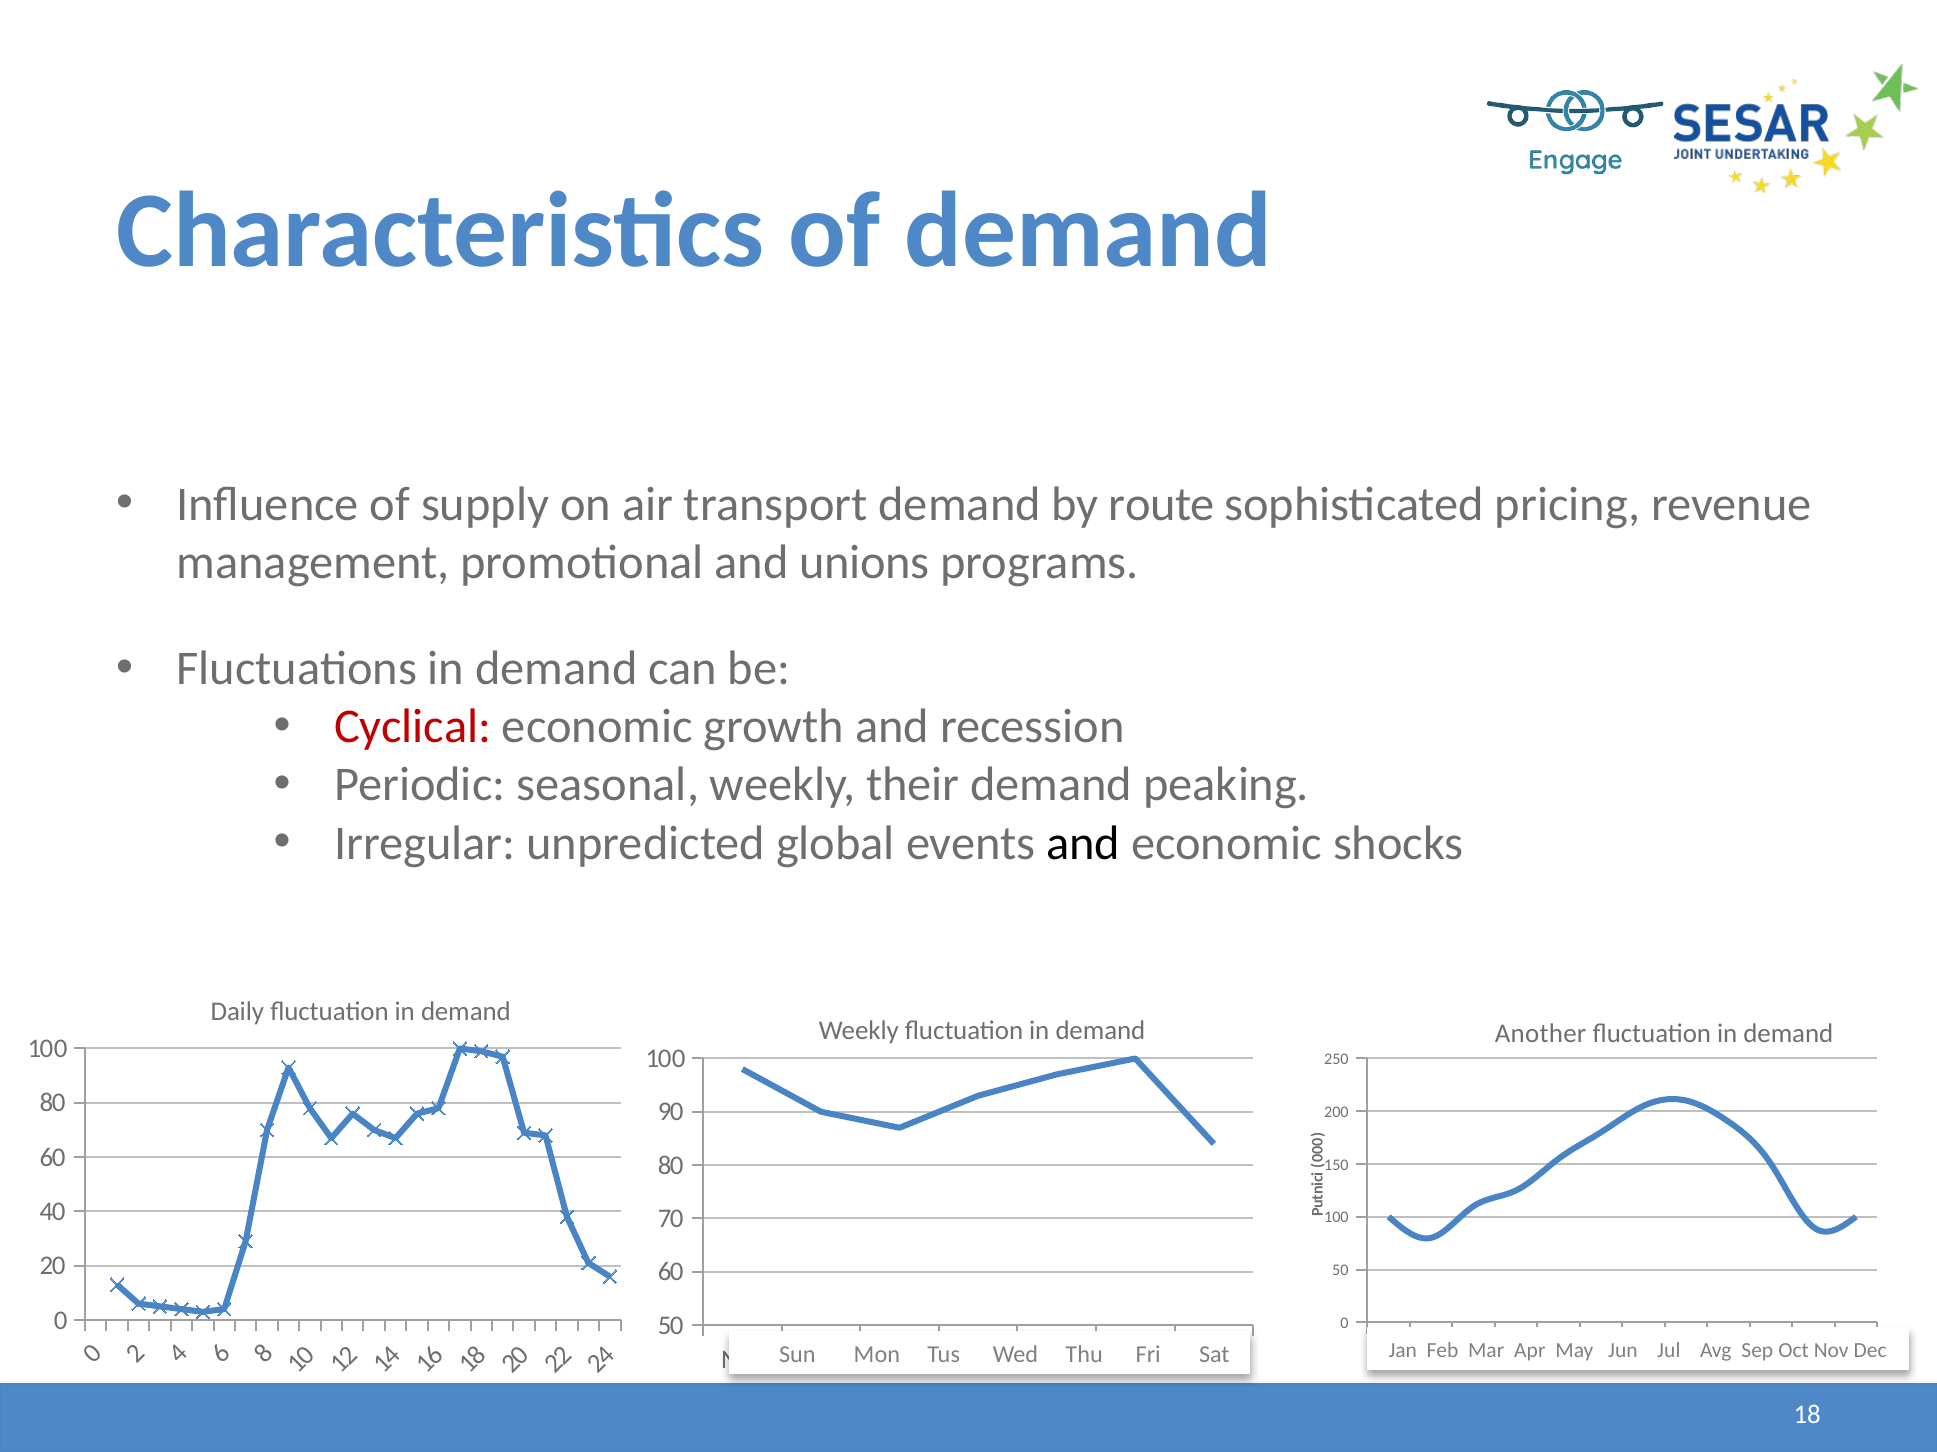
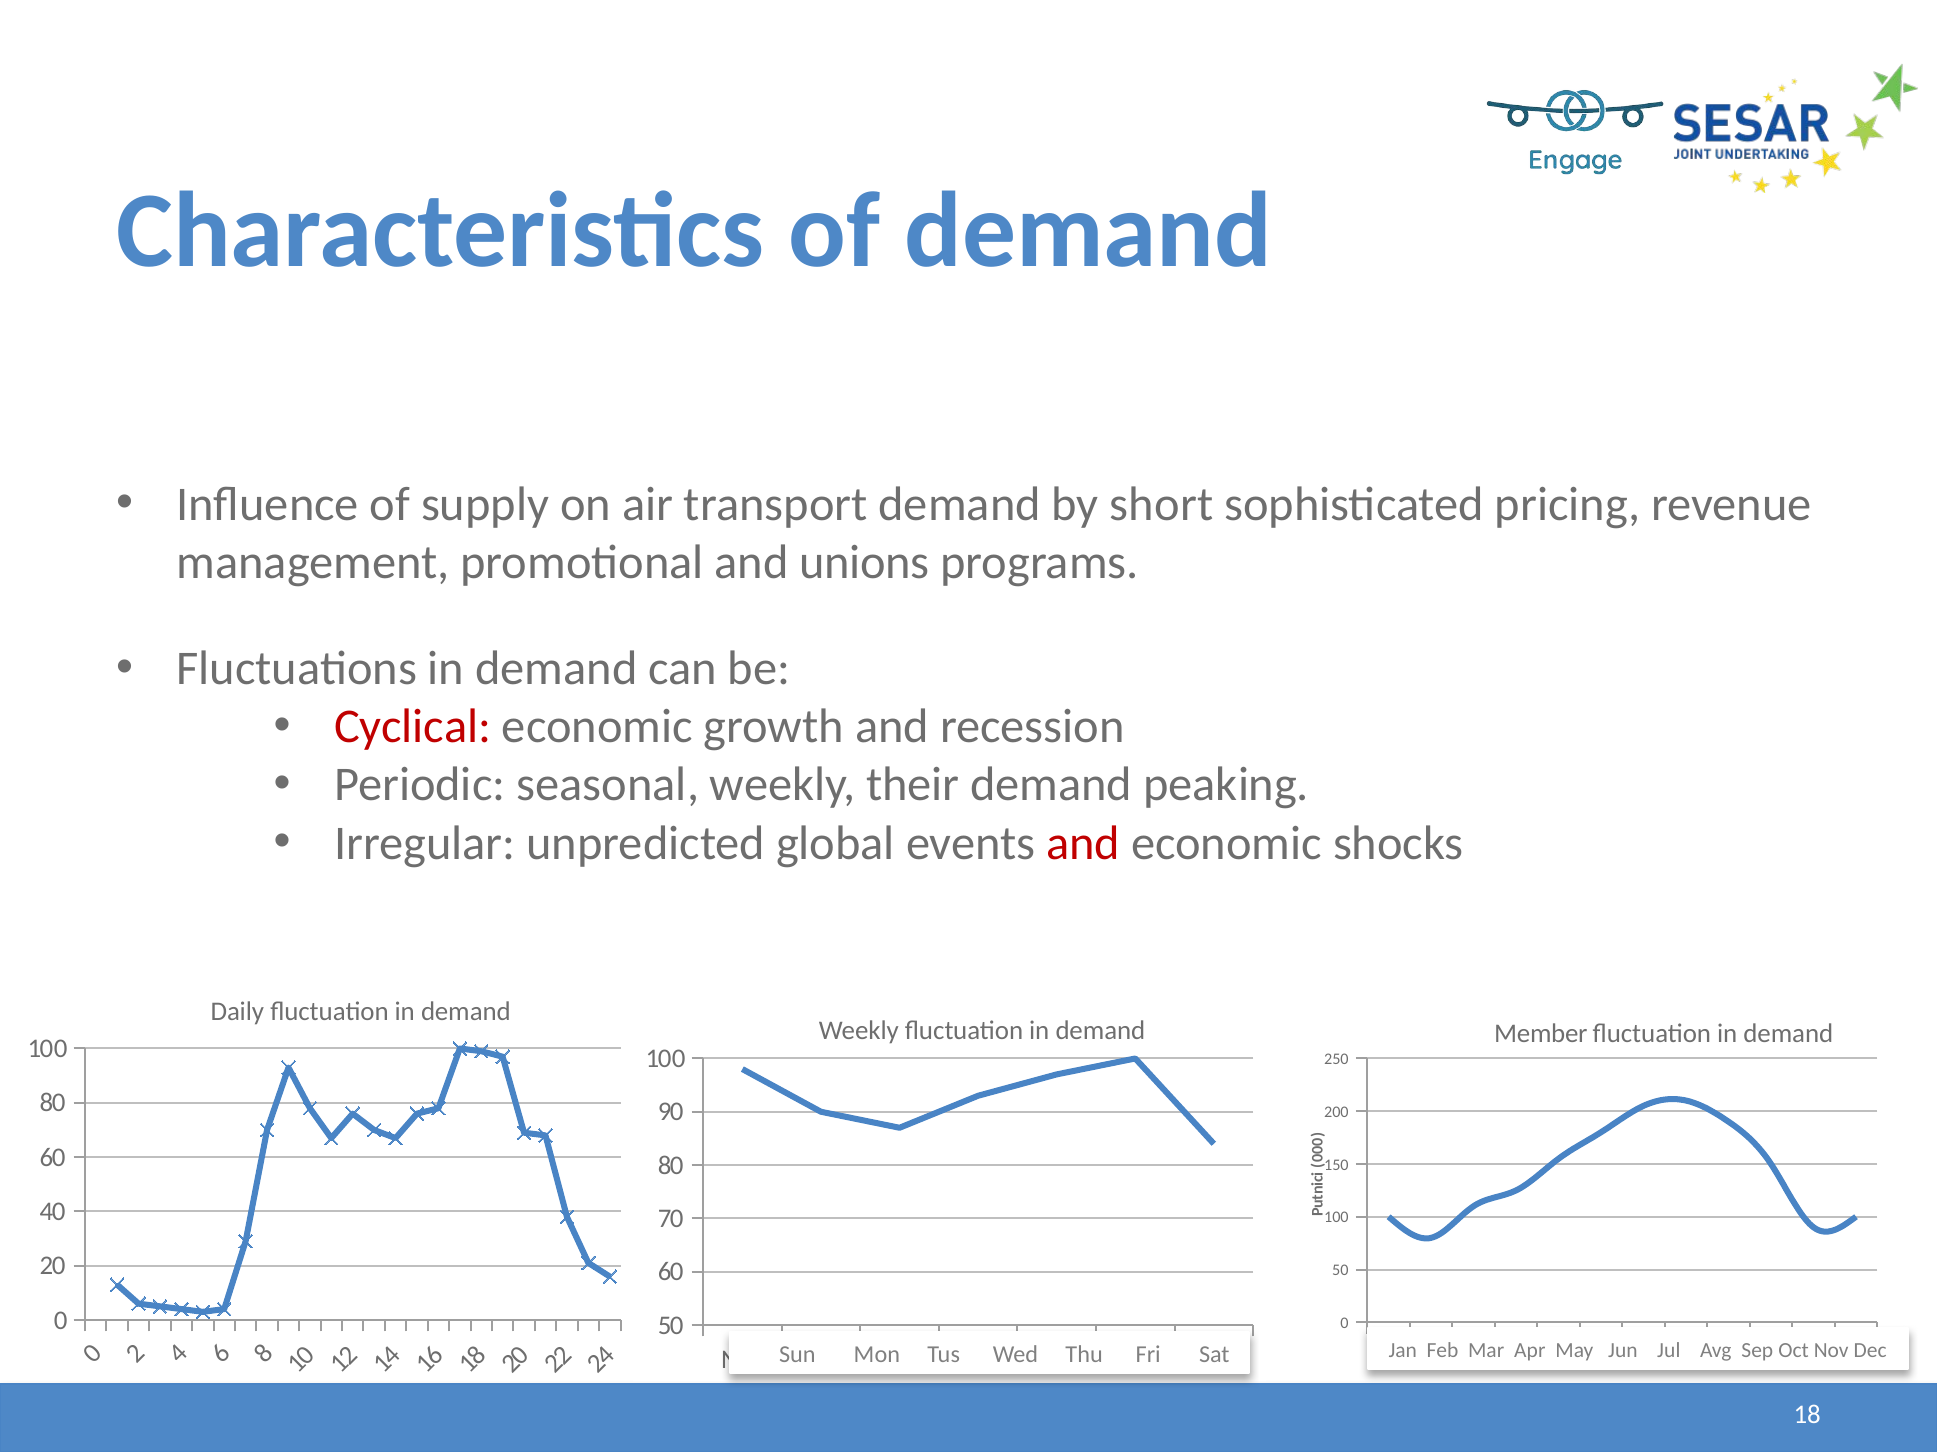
route: route -> short
and at (1083, 843) colour: black -> red
Another: Another -> Member
